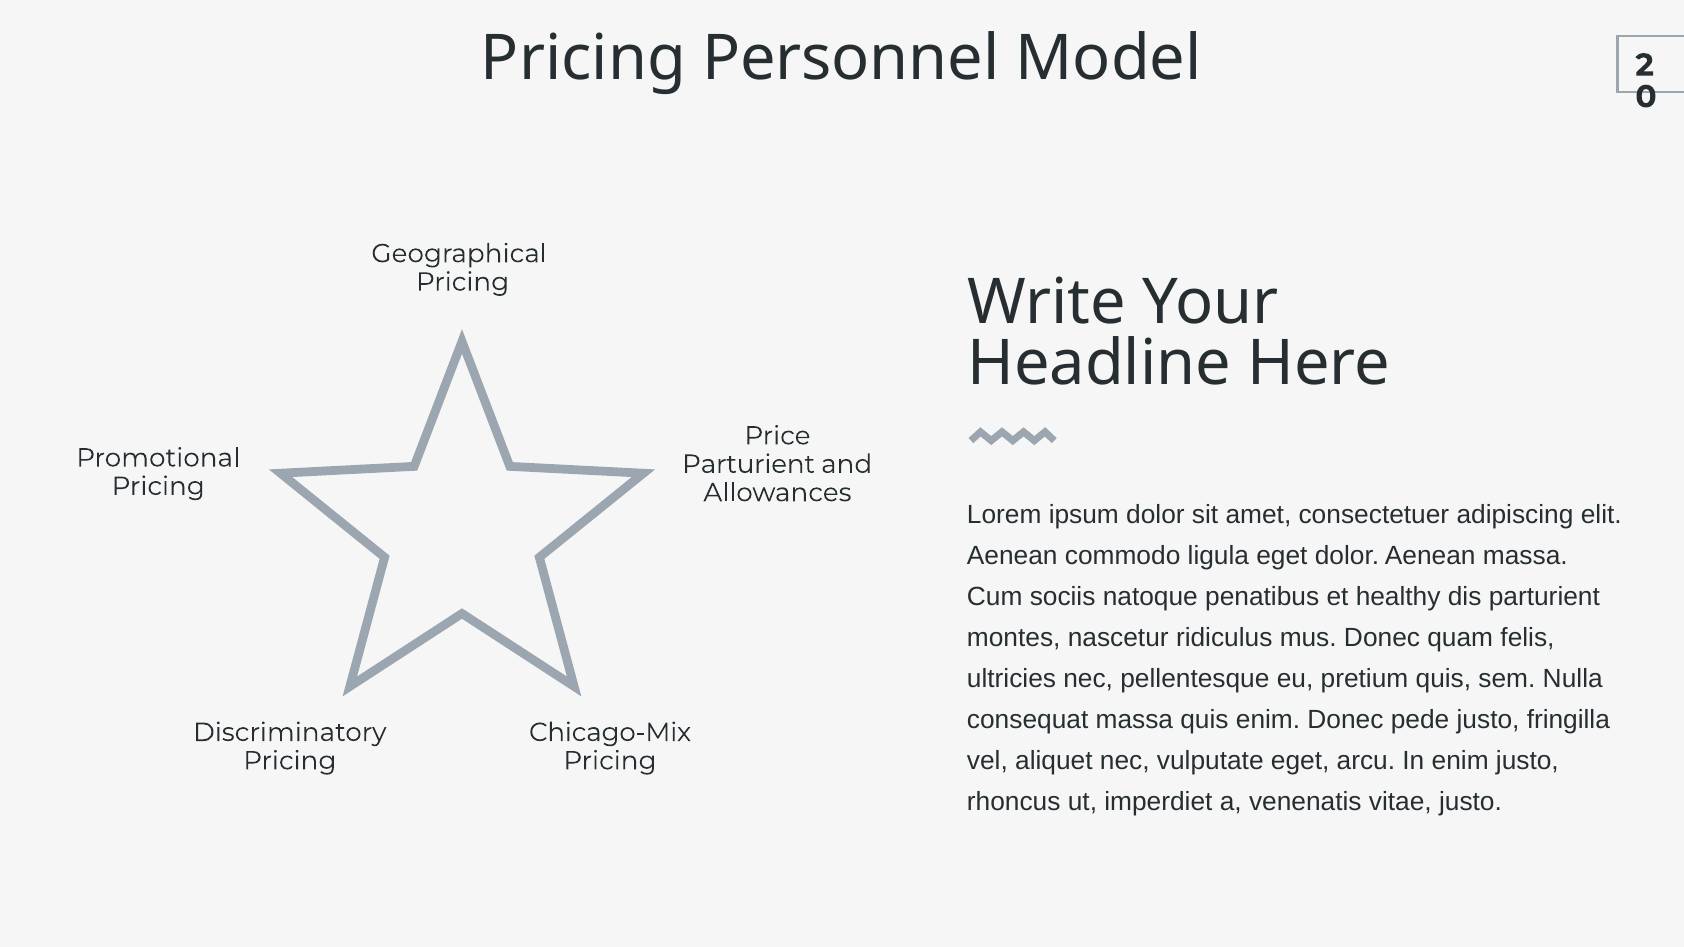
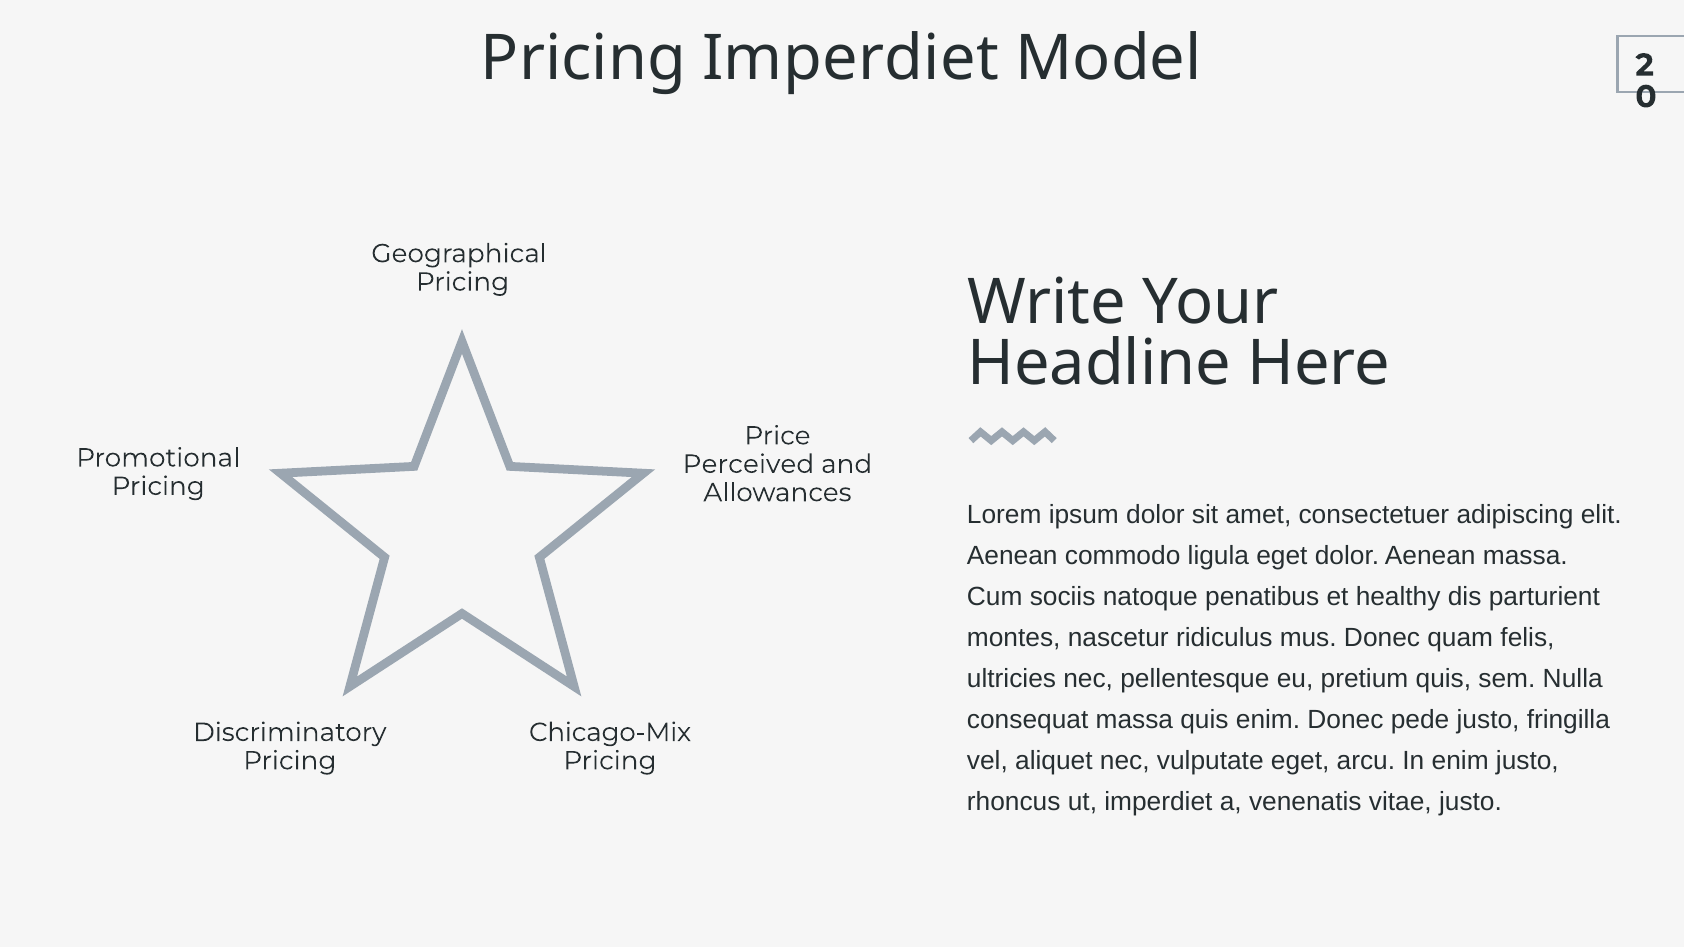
Pricing Personnel: Personnel -> Imperdiet
Parturient at (749, 464): Parturient -> Perceived
